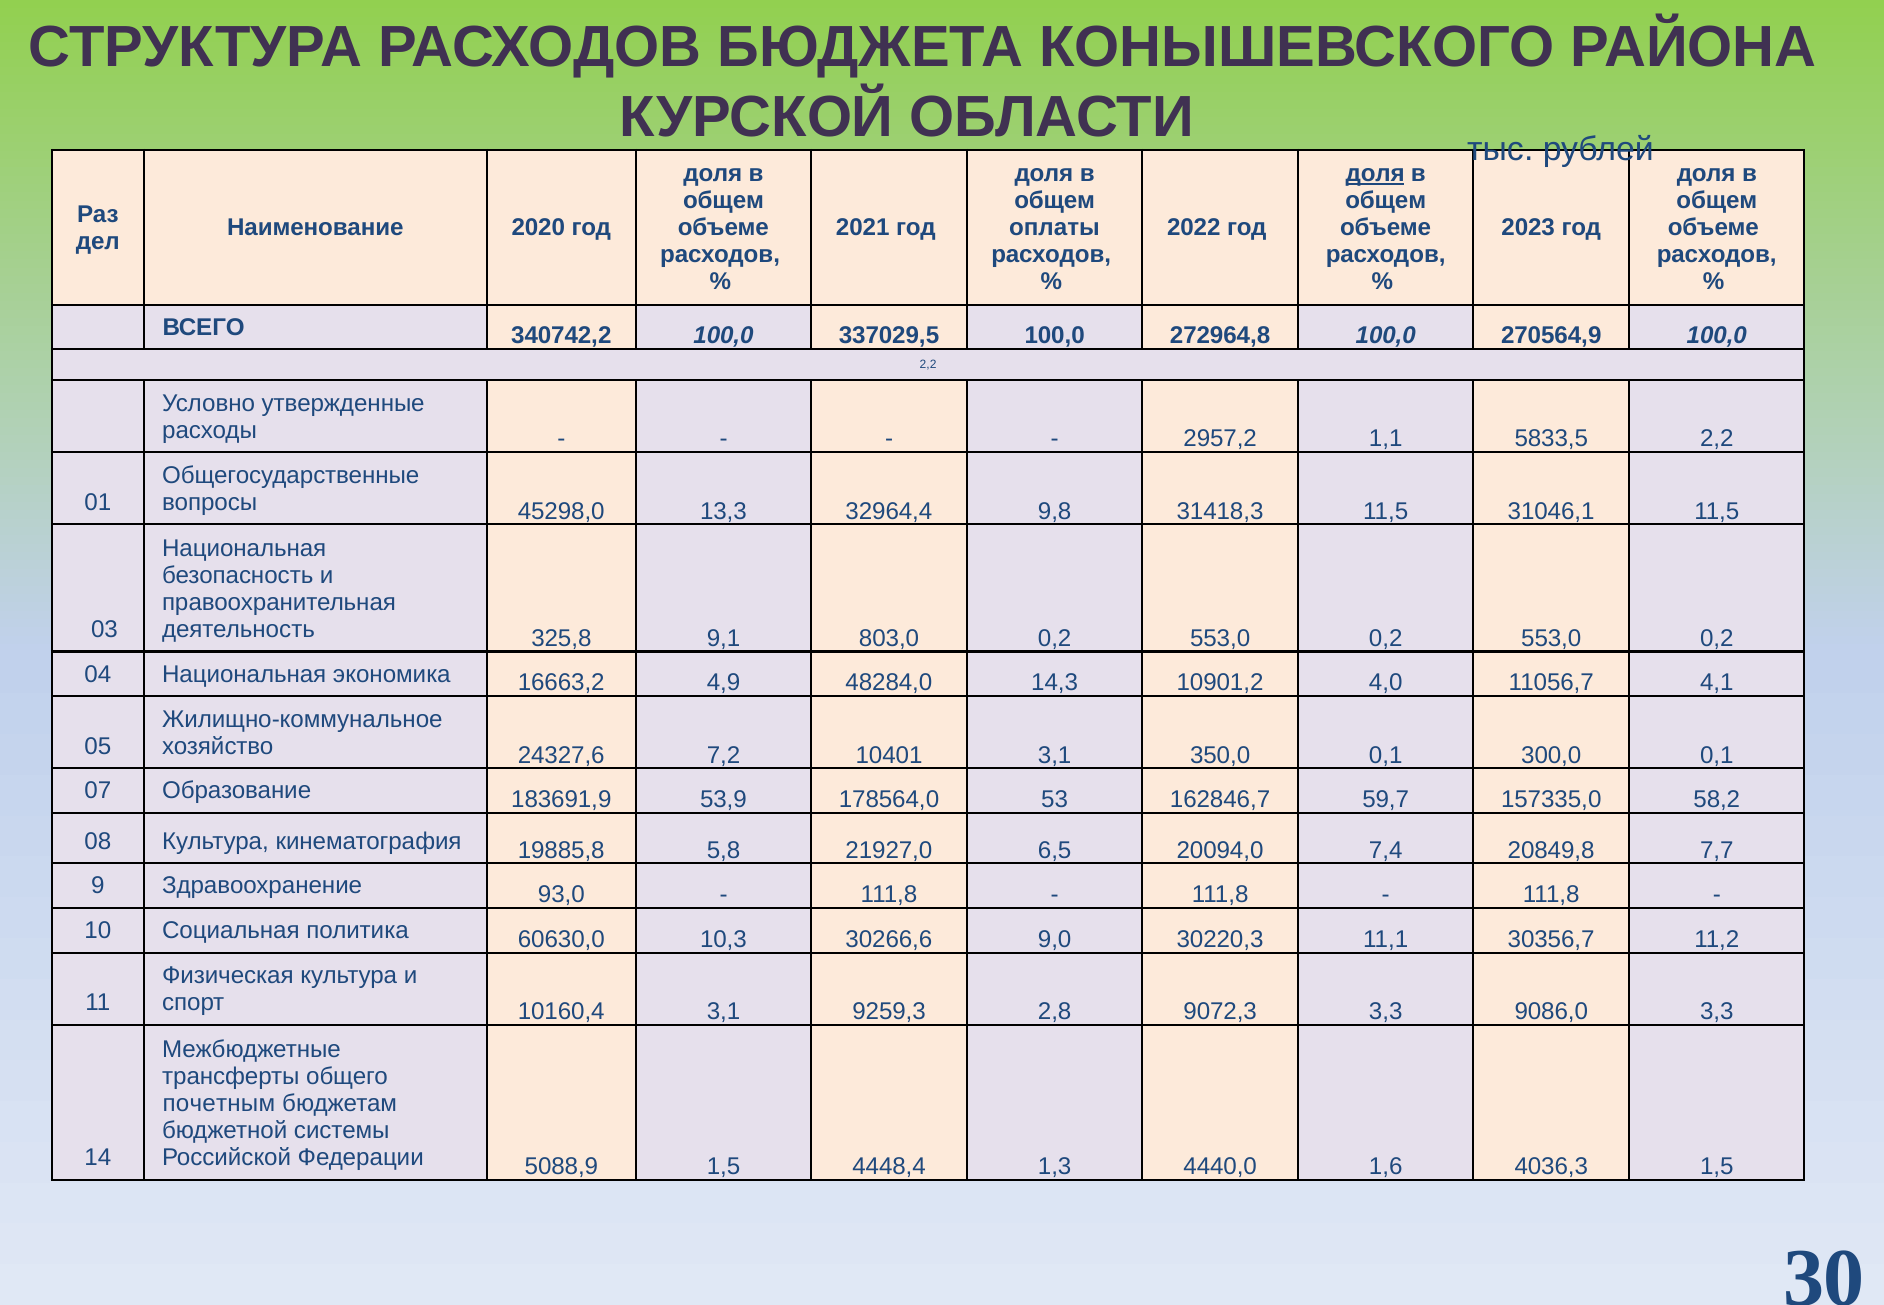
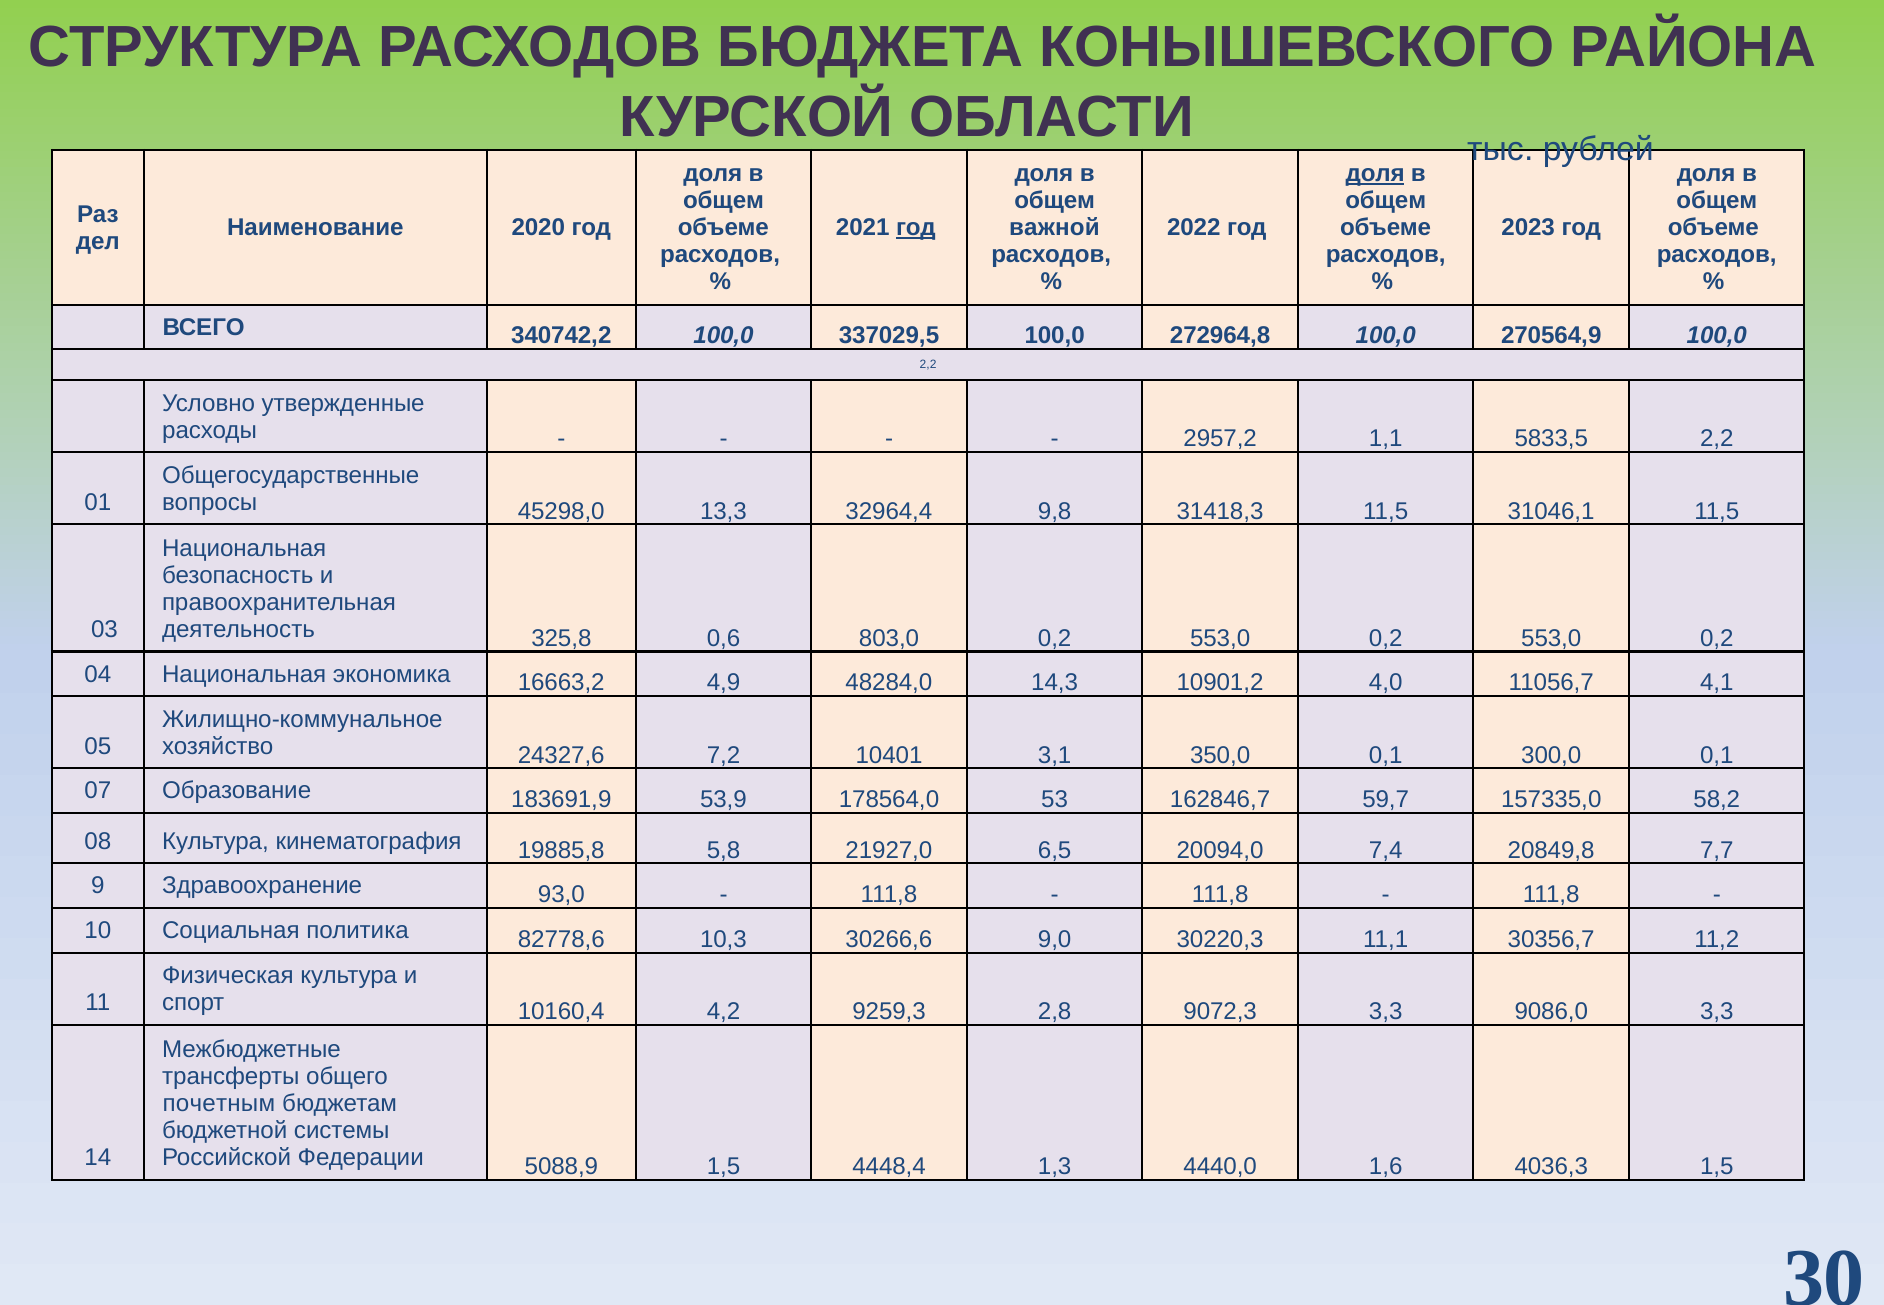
год at (916, 228) underline: none -> present
оплаты: оплаты -> важной
9,1: 9,1 -> 0,6
60630,0: 60630,0 -> 82778,6
10160,4 3,1: 3,1 -> 4,2
